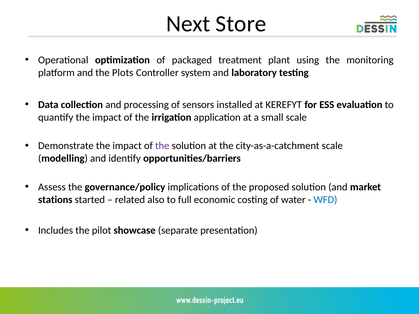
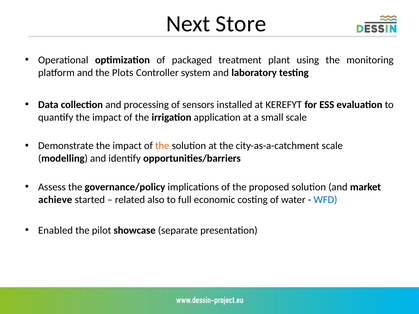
the at (162, 146) colour: purple -> orange
stations: stations -> achieve
Includes: Includes -> Enabled
